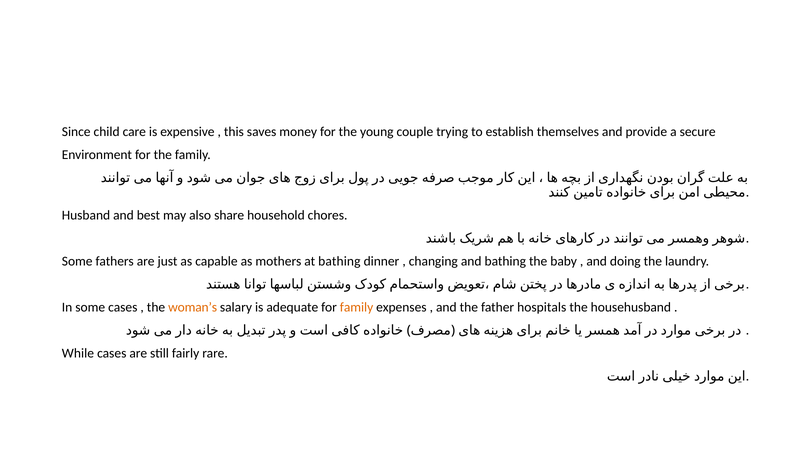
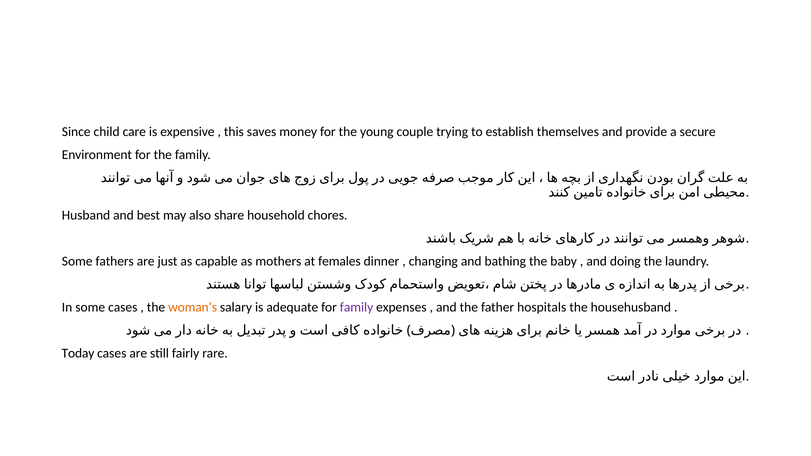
at bathing: bathing -> females
family at (357, 307) colour: orange -> purple
While: While -> Today
